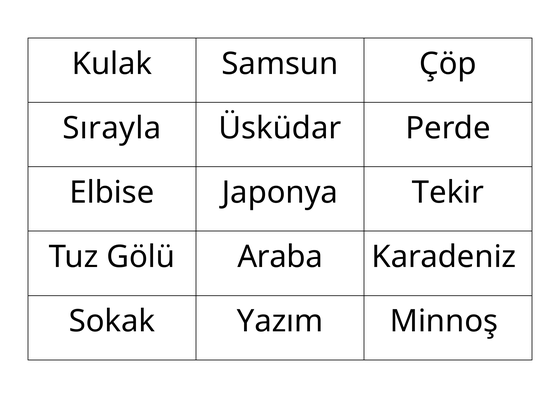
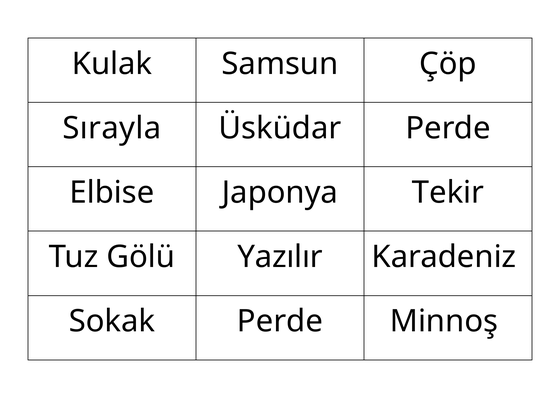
Araba: Araba -> Yazılır
Sokak Yazım: Yazım -> Perde
